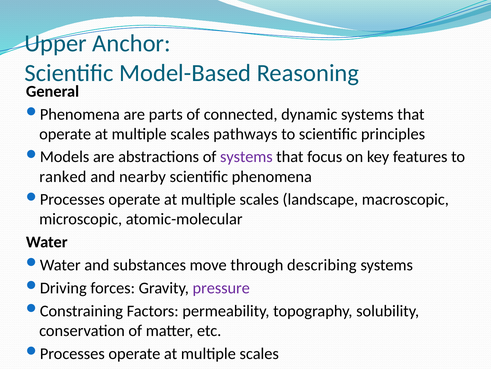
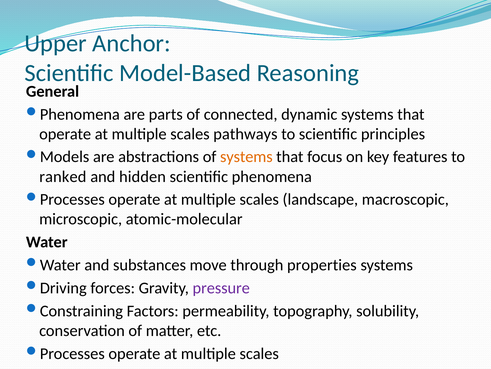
systems at (246, 157) colour: purple -> orange
nearby: nearby -> hidden
describing: describing -> properties
